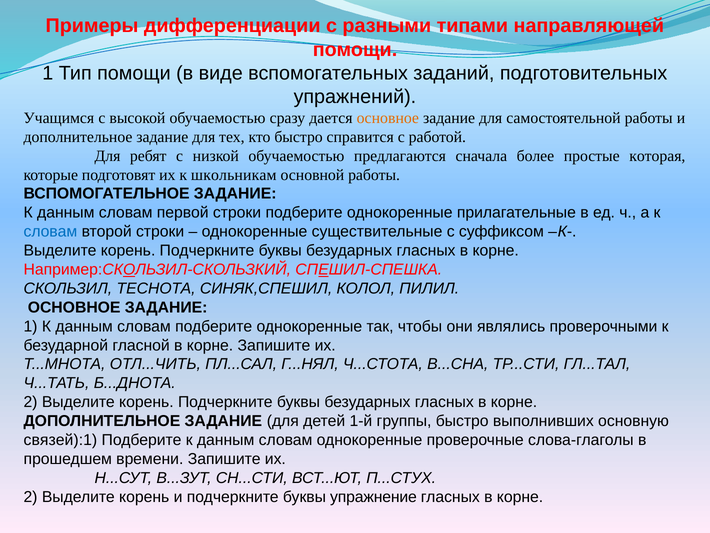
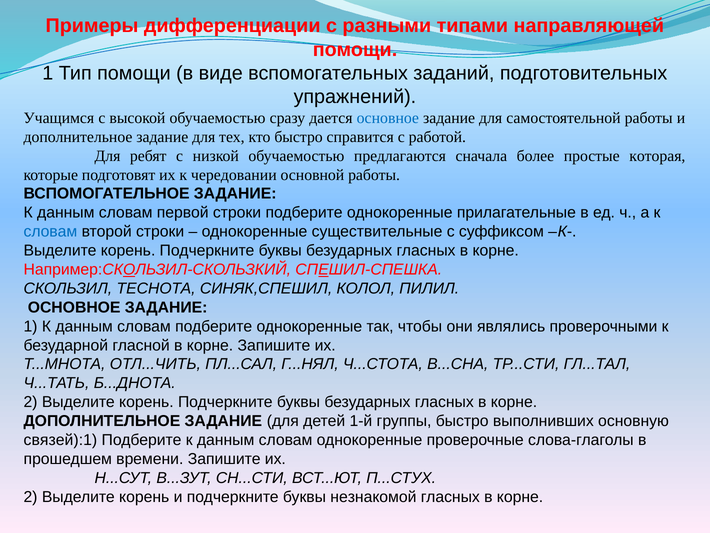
основное at (388, 118) colour: orange -> blue
школьникам: школьникам -> чередовании
упражнение: упражнение -> незнакомой
